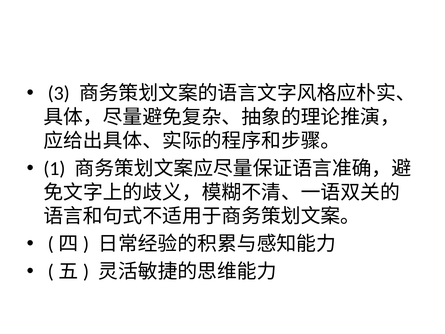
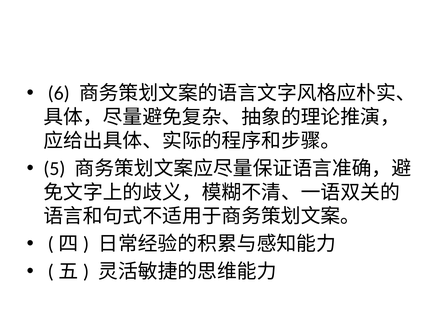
3: 3 -> 6
1: 1 -> 5
